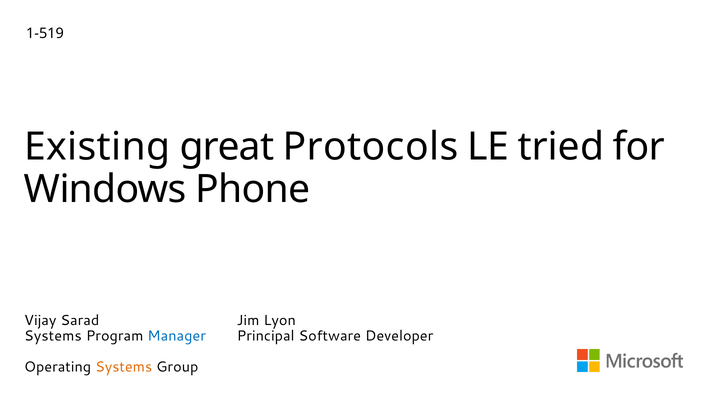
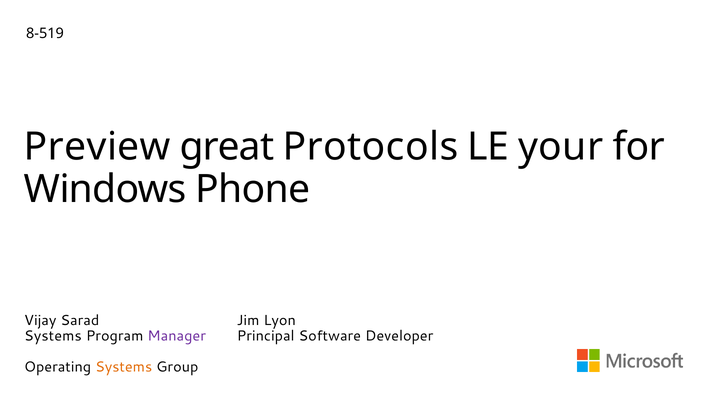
1-519: 1-519 -> 8-519
Existing: Existing -> Preview
tried: tried -> your
Manager colour: blue -> purple
